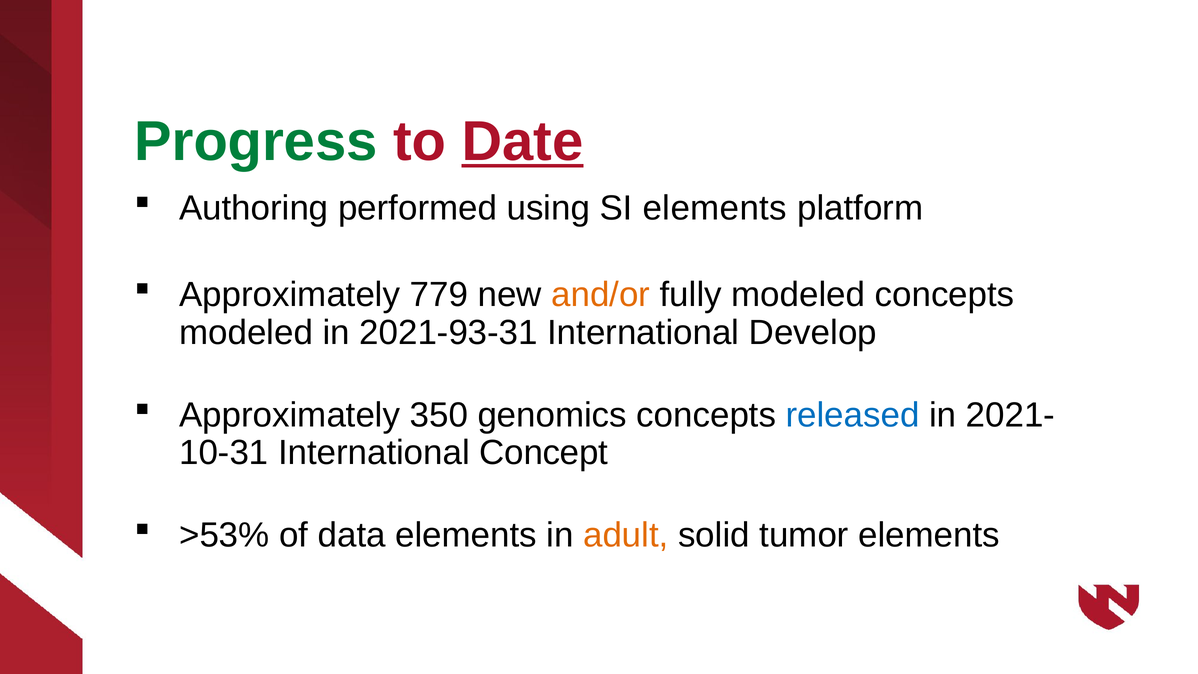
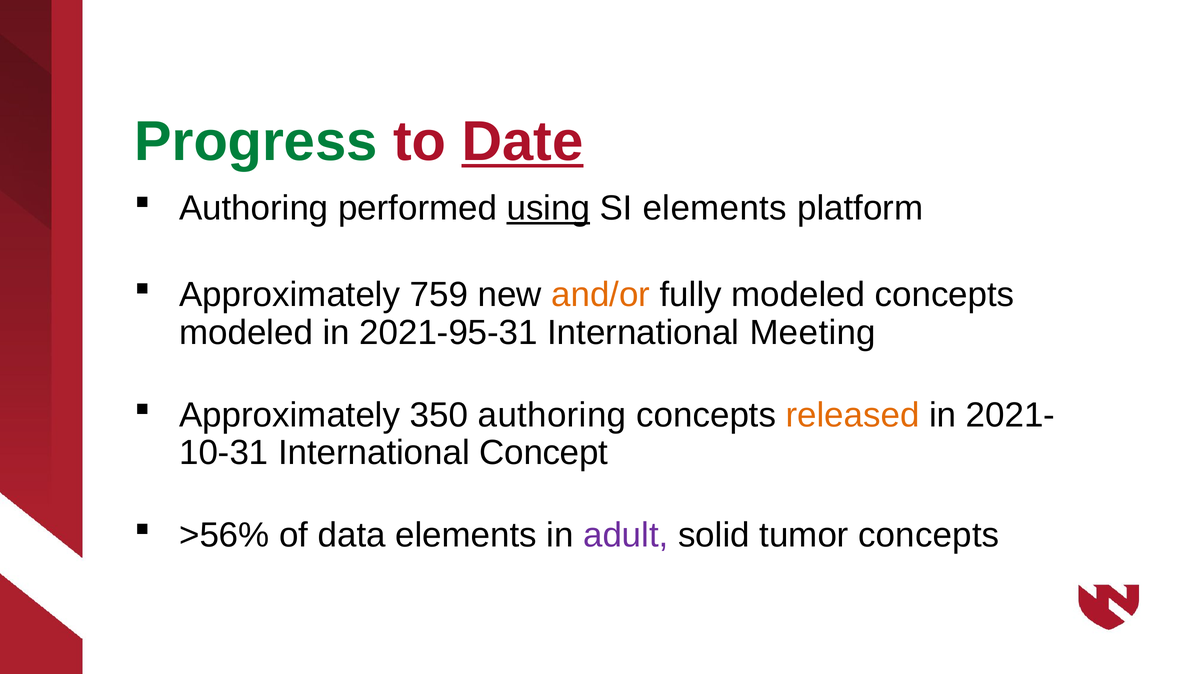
using underline: none -> present
779: 779 -> 759
2021-93-31: 2021-93-31 -> 2021-95-31
Develop: Develop -> Meeting
350 genomics: genomics -> authoring
released colour: blue -> orange
>53%: >53% -> >56%
adult colour: orange -> purple
tumor elements: elements -> concepts
